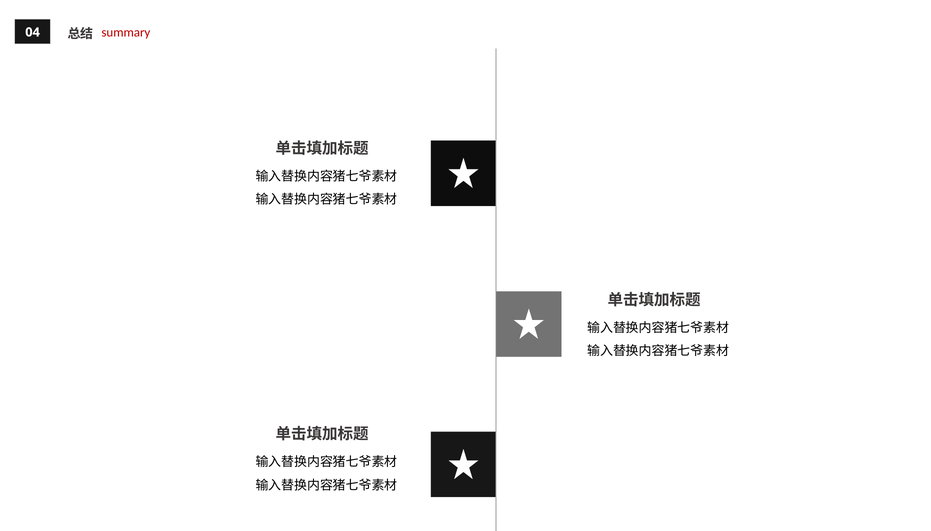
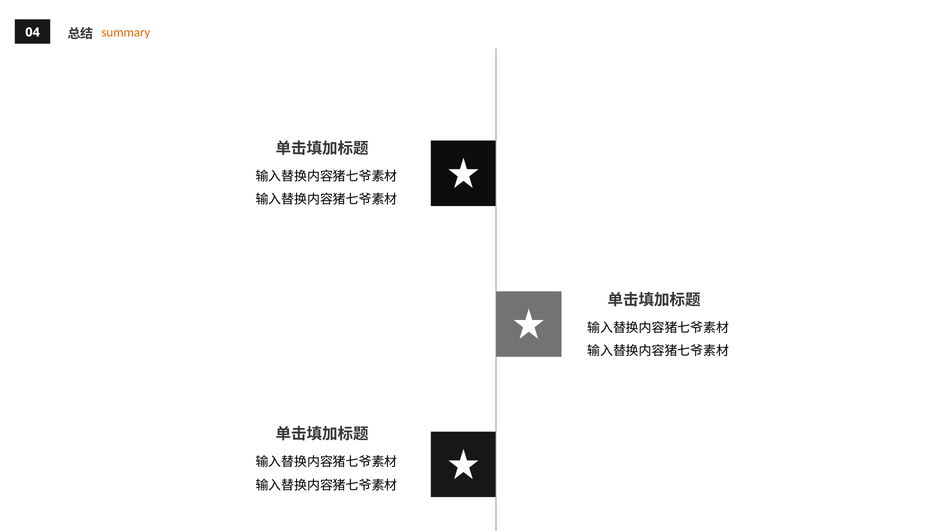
summary colour: red -> orange
